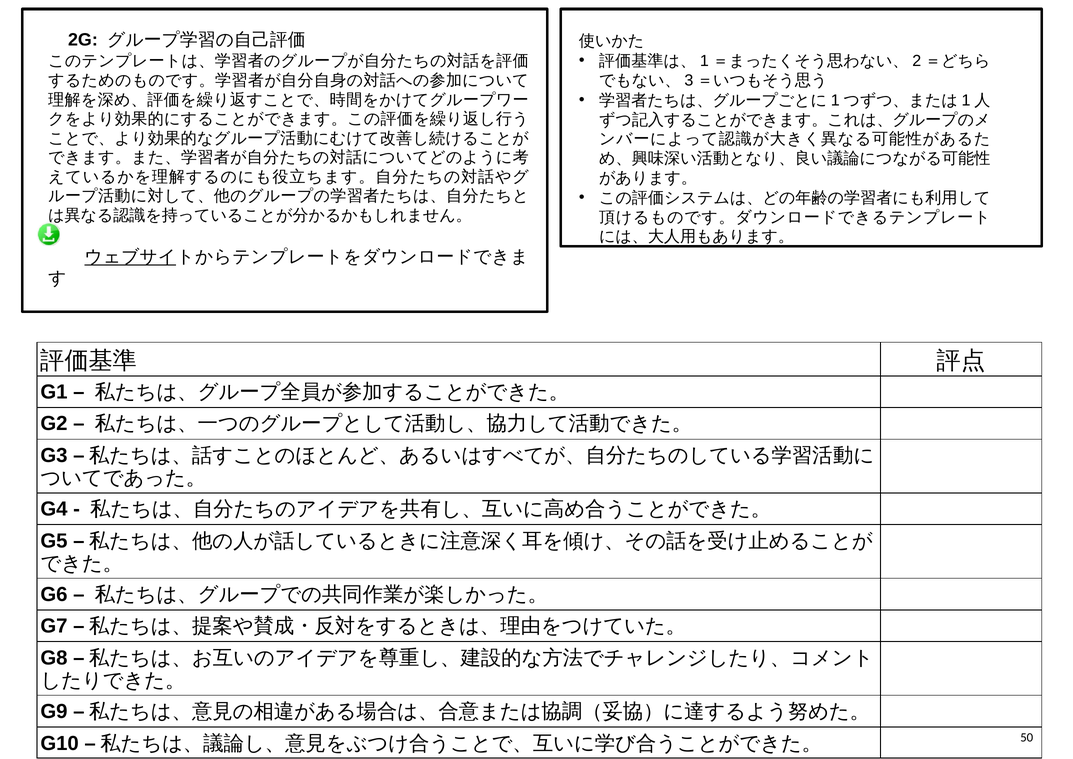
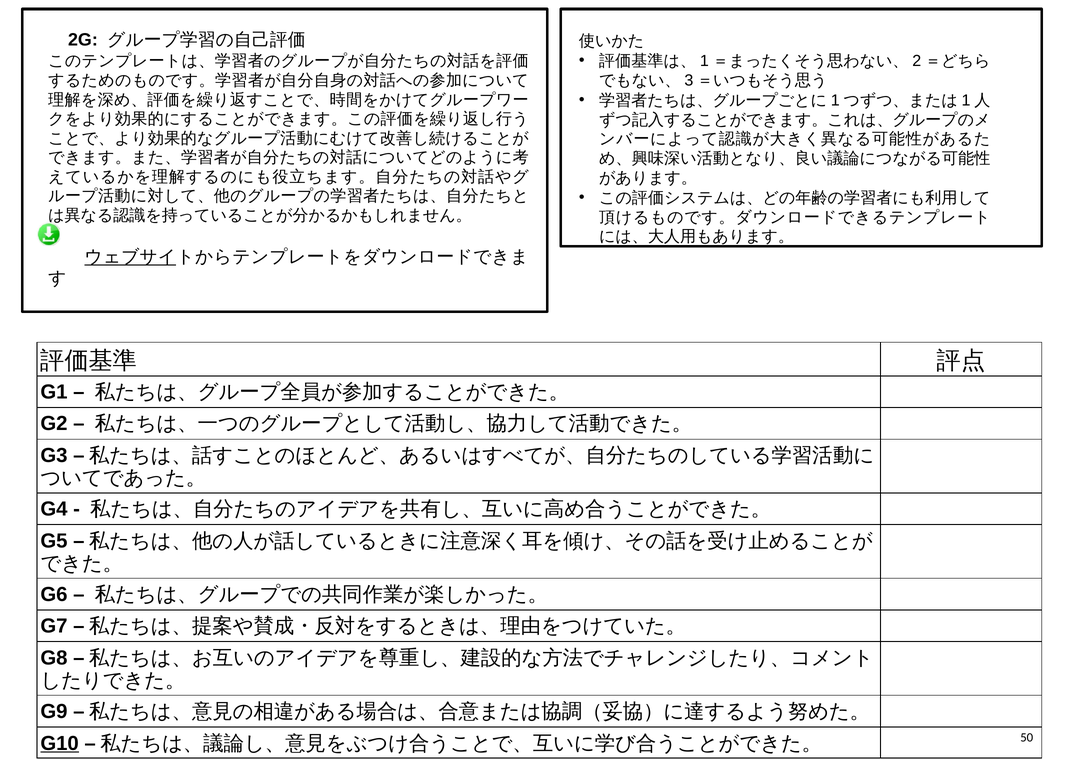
G10 underline: none -> present
